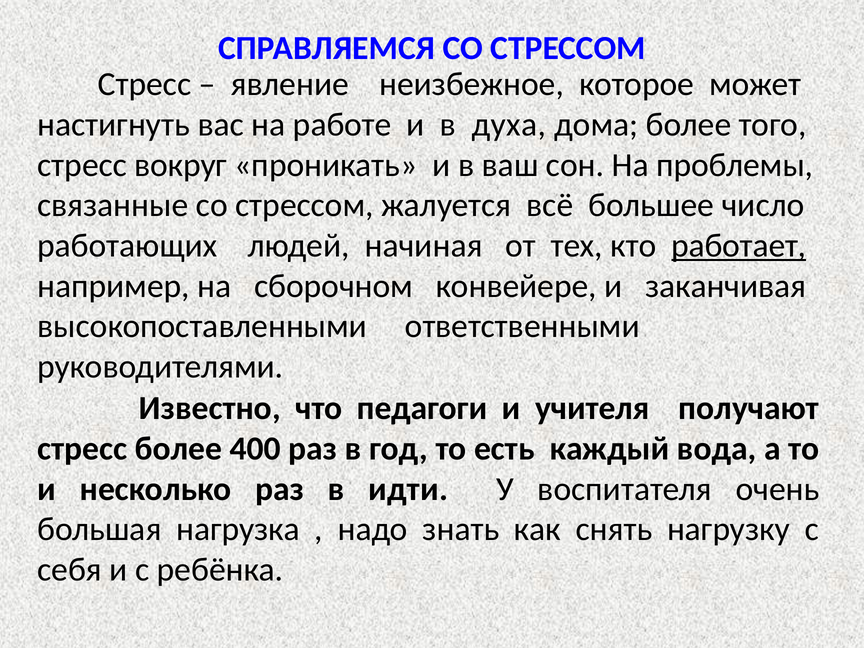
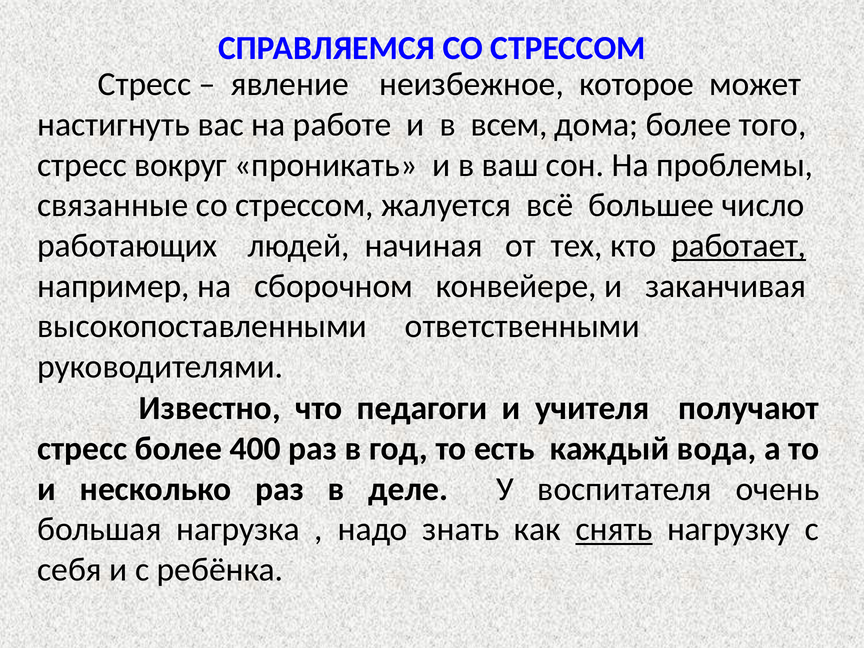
духа: духа -> всем
идти: идти -> деле
снять underline: none -> present
